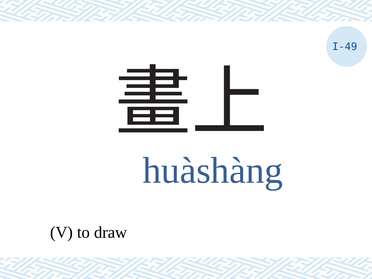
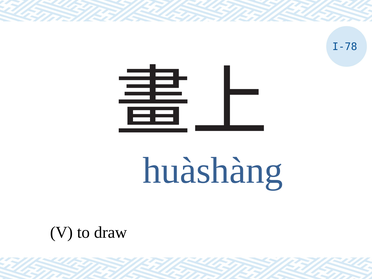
I-49: I-49 -> I-78
